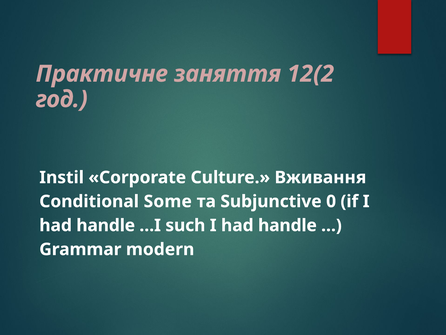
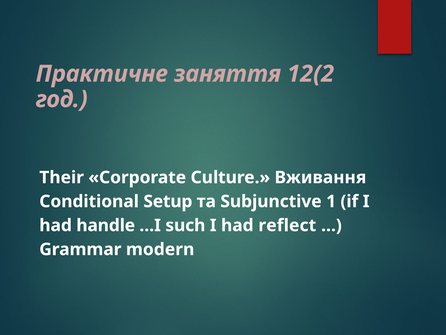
Instil: Instil -> Their
Some: Some -> Setup
0: 0 -> 1
handle at (287, 225): handle -> reflect
